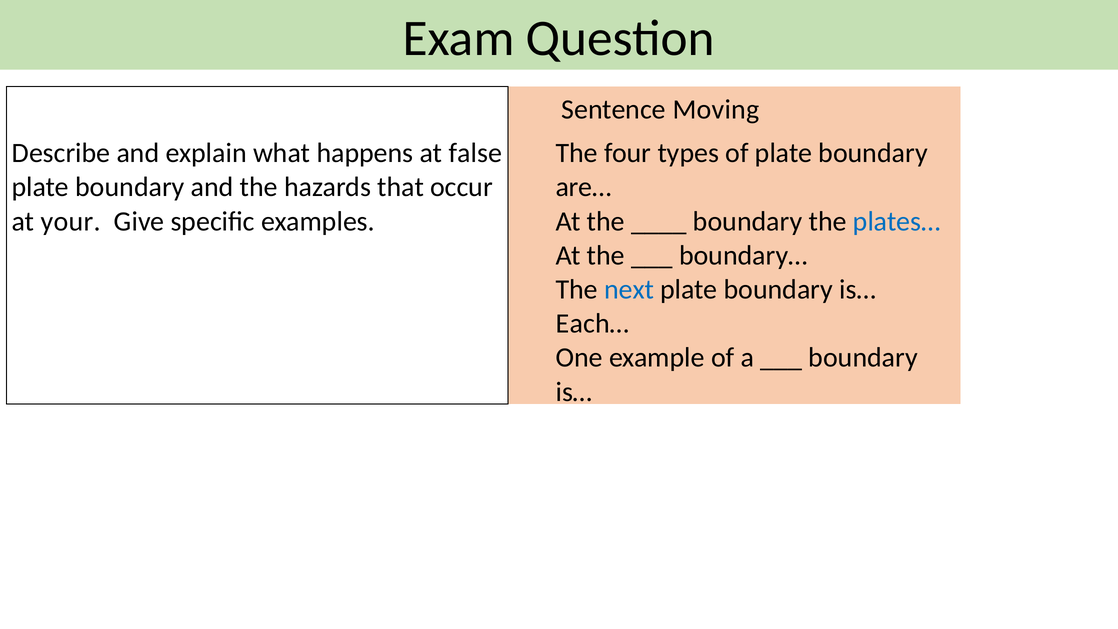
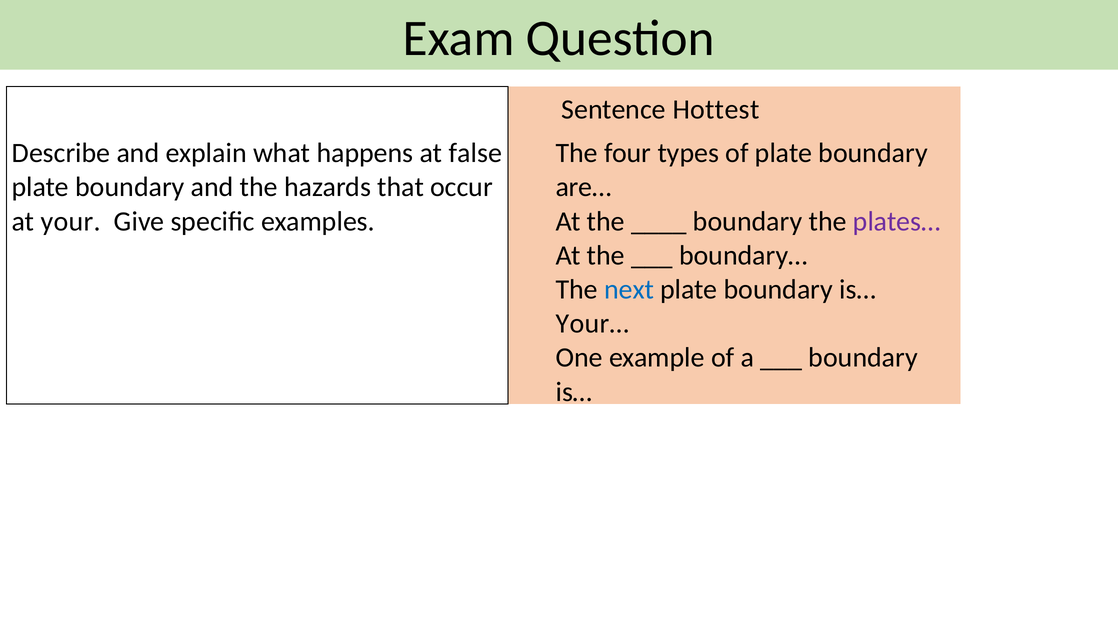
Moving: Moving -> Hottest
plates… colour: blue -> purple
Each…: Each… -> Your…
